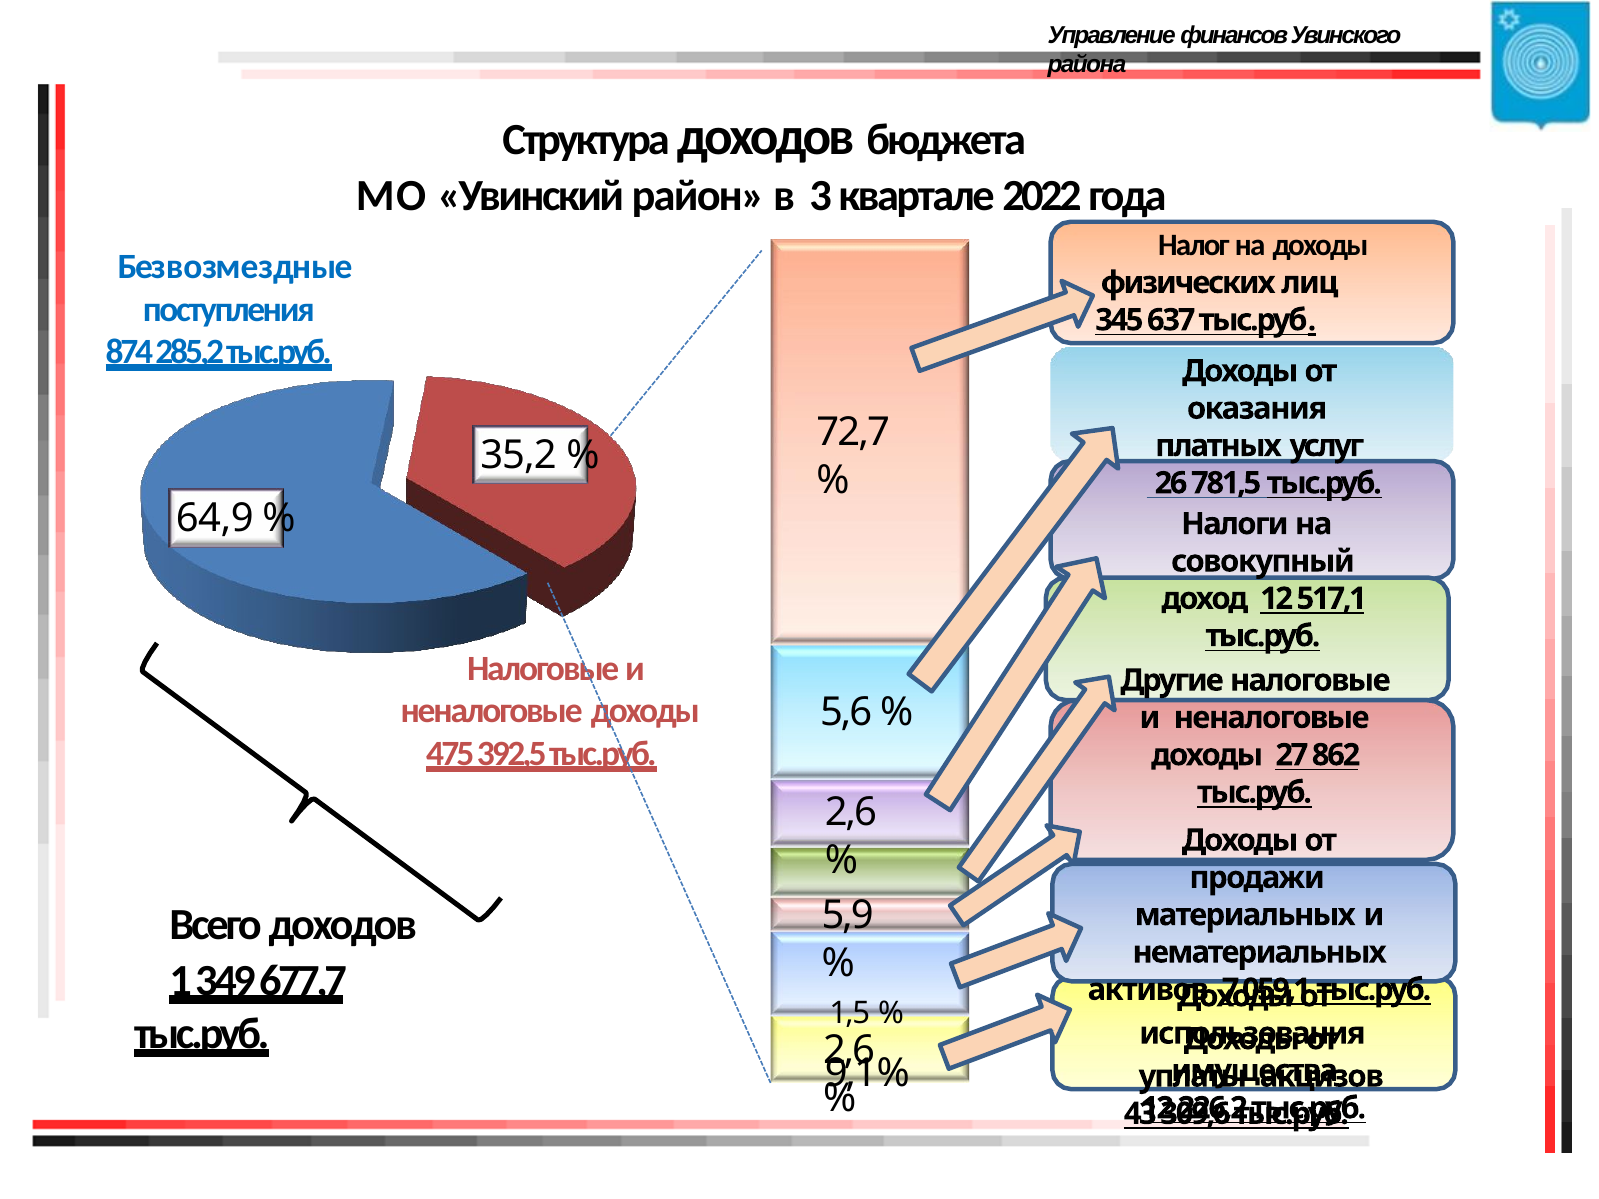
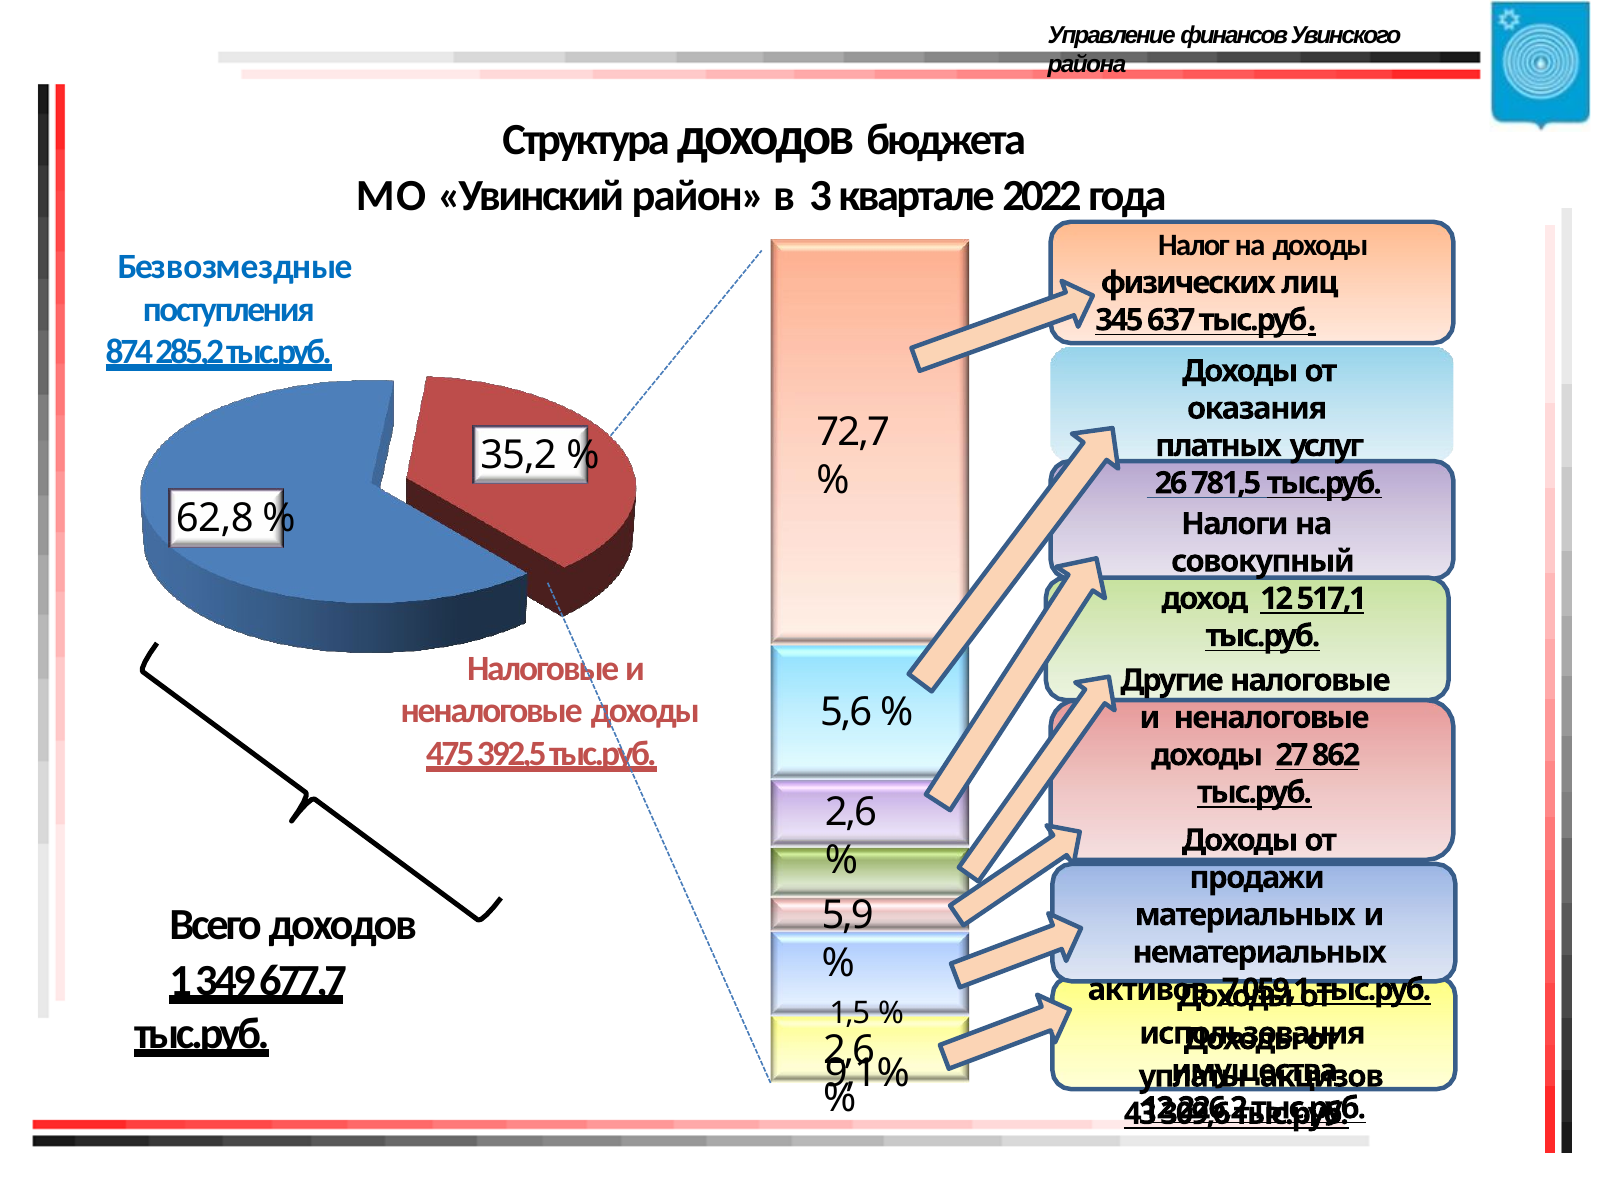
64,9: 64,9 -> 62,8
